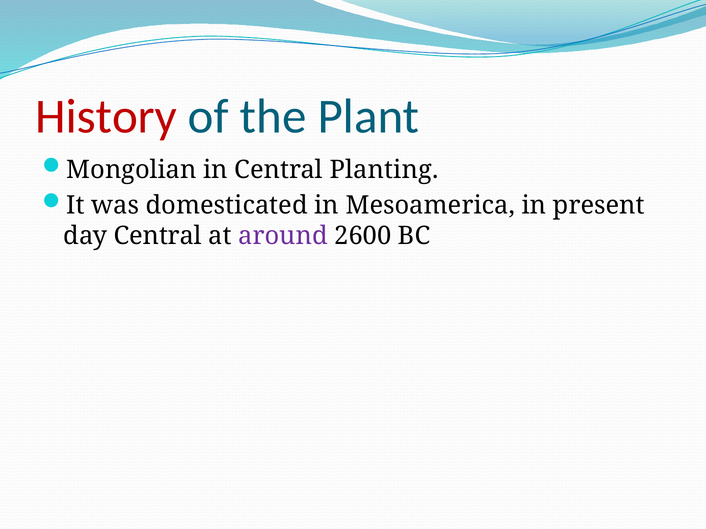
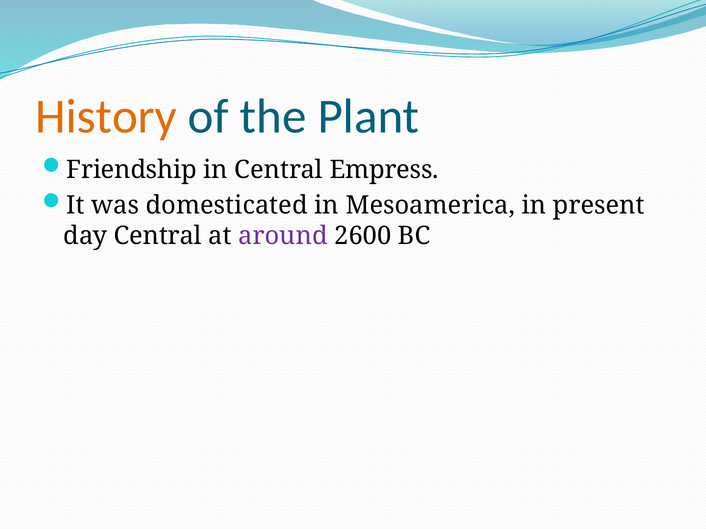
History colour: red -> orange
Mongolian: Mongolian -> Friendship
Planting: Planting -> Empress
